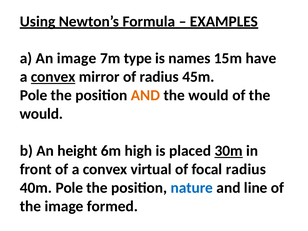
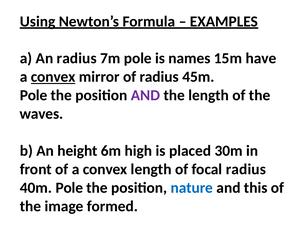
An image: image -> radius
7m type: type -> pole
AND at (145, 95) colour: orange -> purple
would at (209, 95): would -> length
would at (41, 114): would -> waves
30m underline: present -> none
convex virtual: virtual -> length
line: line -> this
